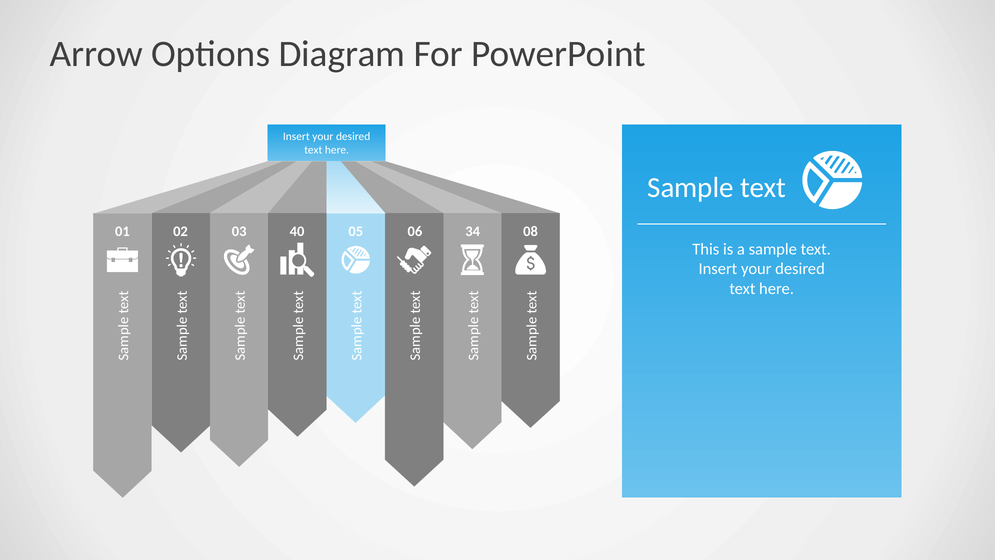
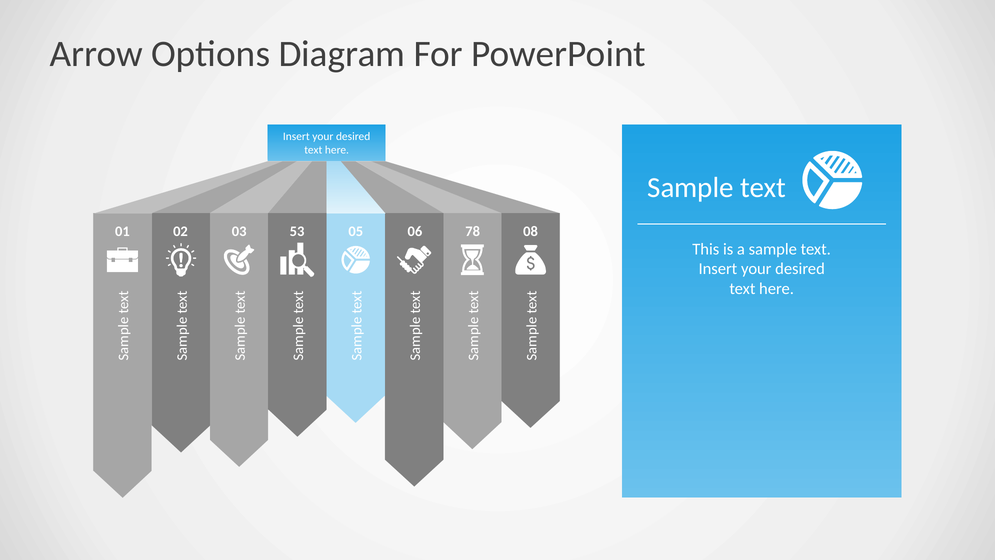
40: 40 -> 53
34: 34 -> 78
